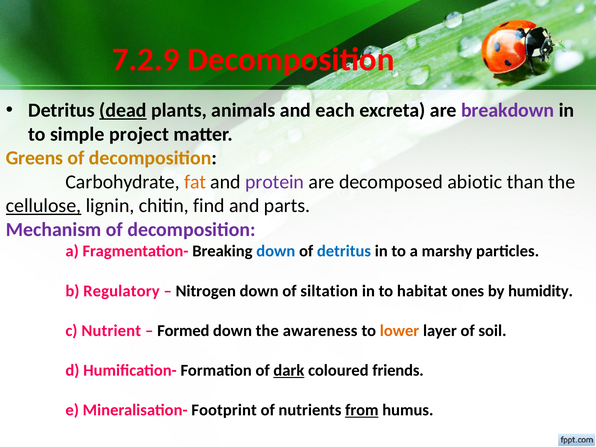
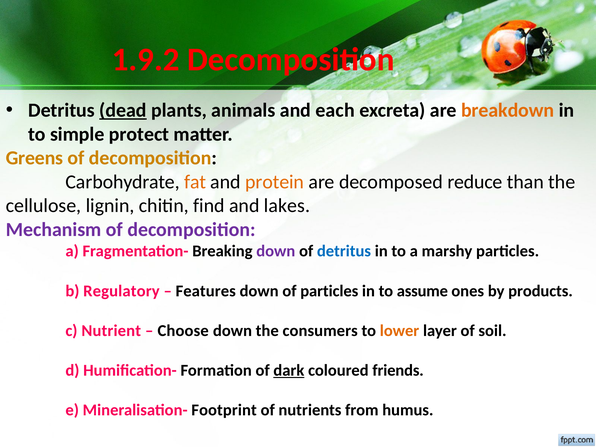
7.2.9: 7.2.9 -> 1.9.2
breakdown colour: purple -> orange
project: project -> protect
protein colour: purple -> orange
abiotic: abiotic -> reduce
cellulose underline: present -> none
parts: parts -> lakes
down at (276, 251) colour: blue -> purple
Nitrogen: Nitrogen -> Features
of siltation: siltation -> particles
habitat: habitat -> assume
humidity: humidity -> products
Formed: Formed -> Choose
awareness: awareness -> consumers
from underline: present -> none
